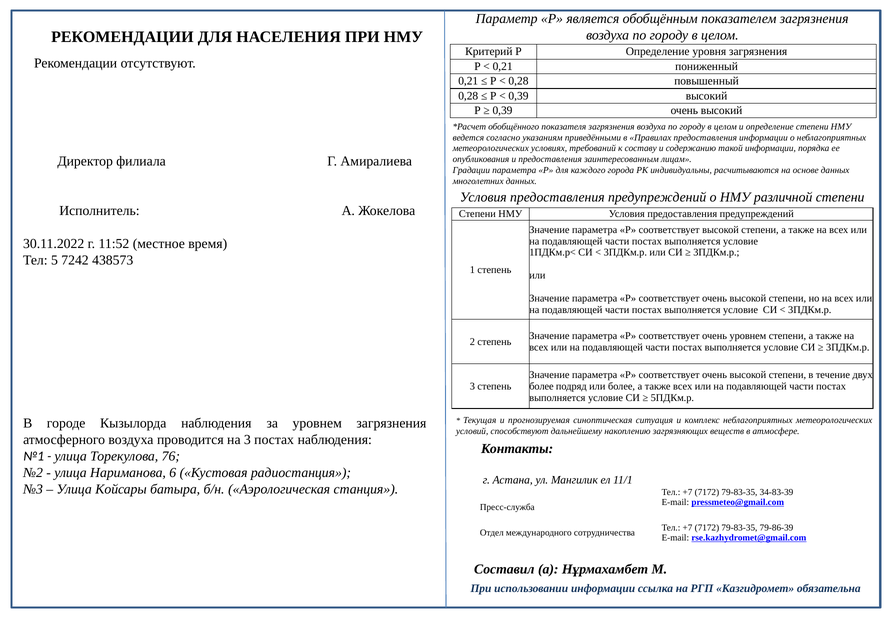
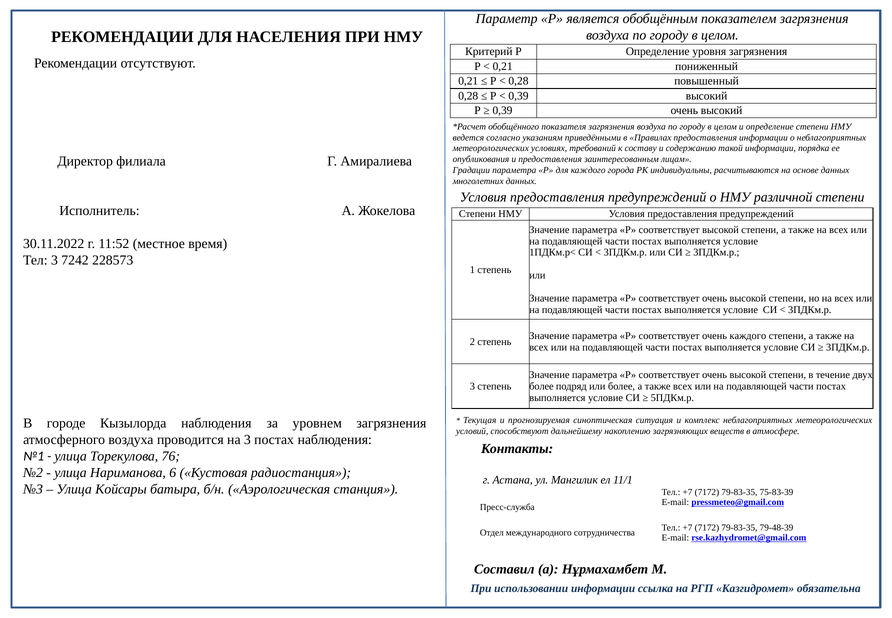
Тел 5: 5 -> 3
438573: 438573 -> 228573
очень уровнем: уровнем -> каждого
34-83-39: 34-83-39 -> 75-83-39
79-86-39: 79-86-39 -> 79-48-39
